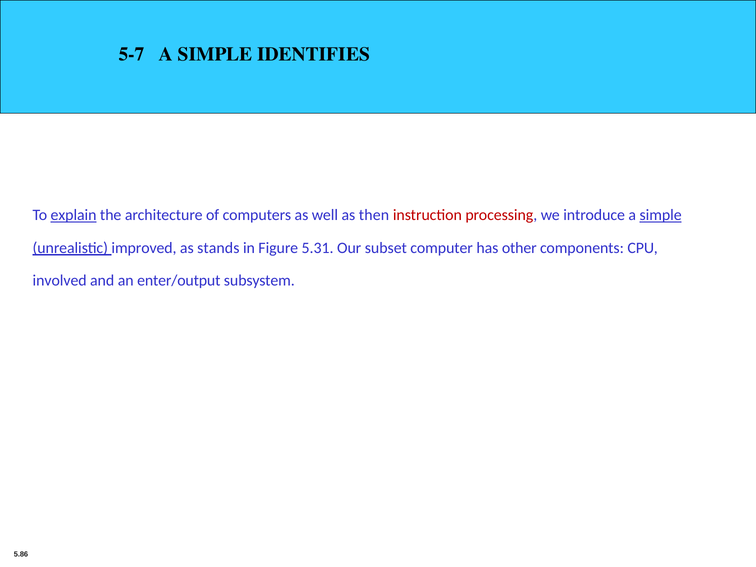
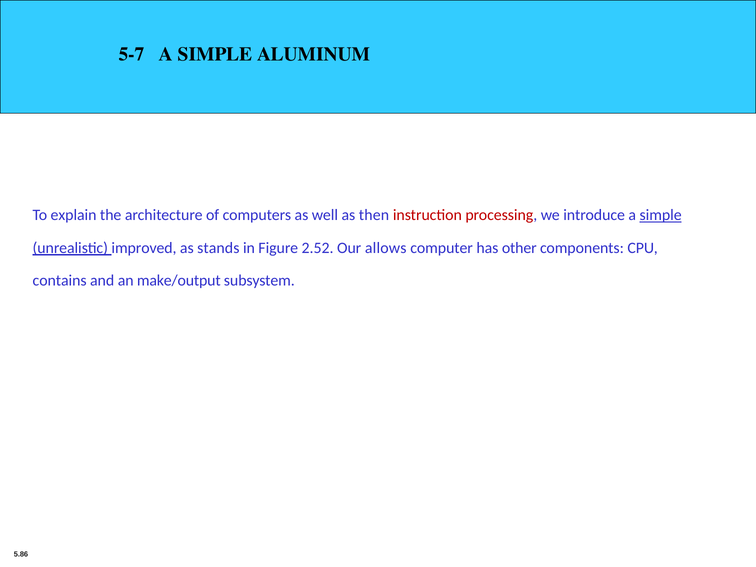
IDENTIFIES: IDENTIFIES -> ALUMINUM
explain underline: present -> none
5.31: 5.31 -> 2.52
subset: subset -> allows
involved: involved -> contains
enter/output: enter/output -> make/output
